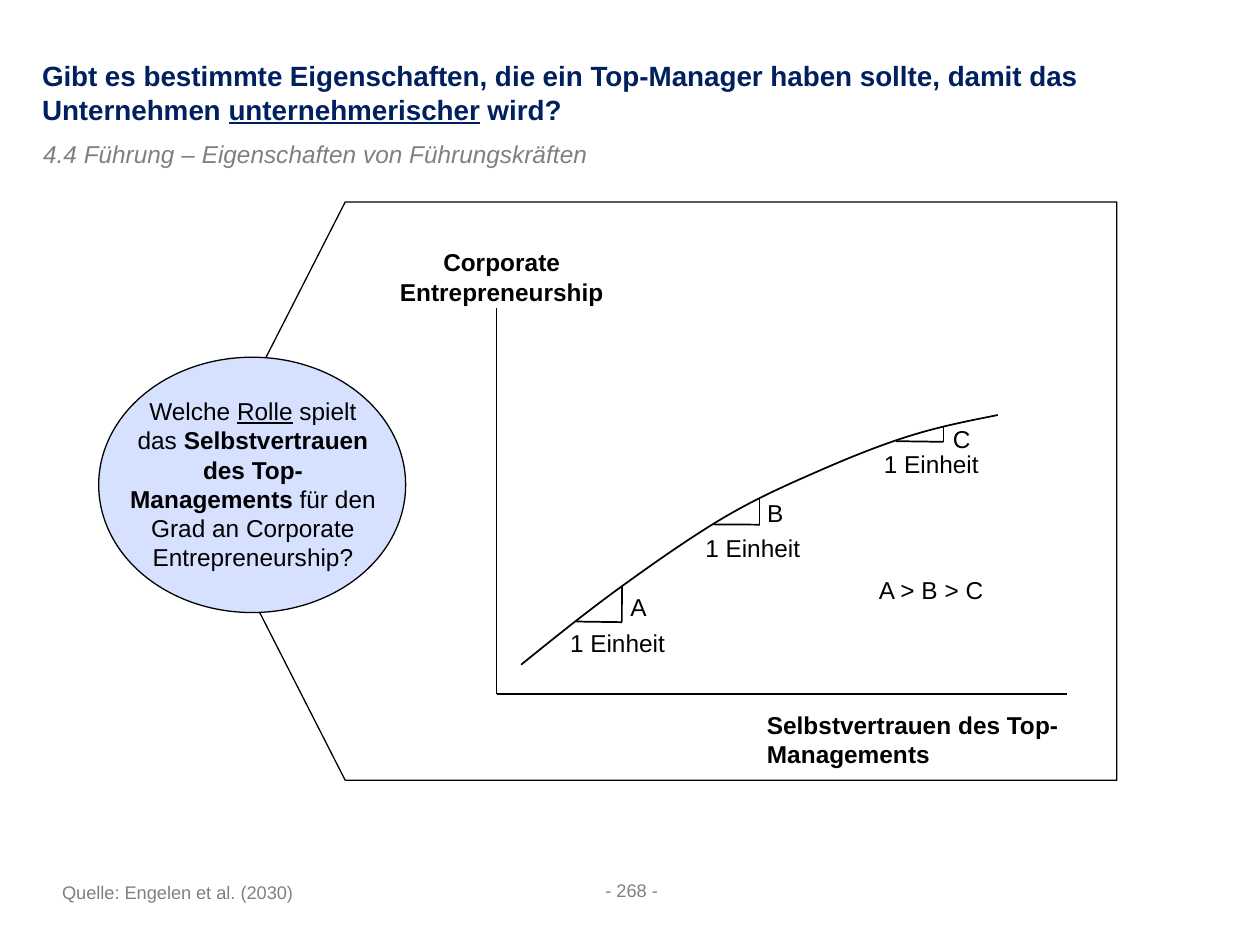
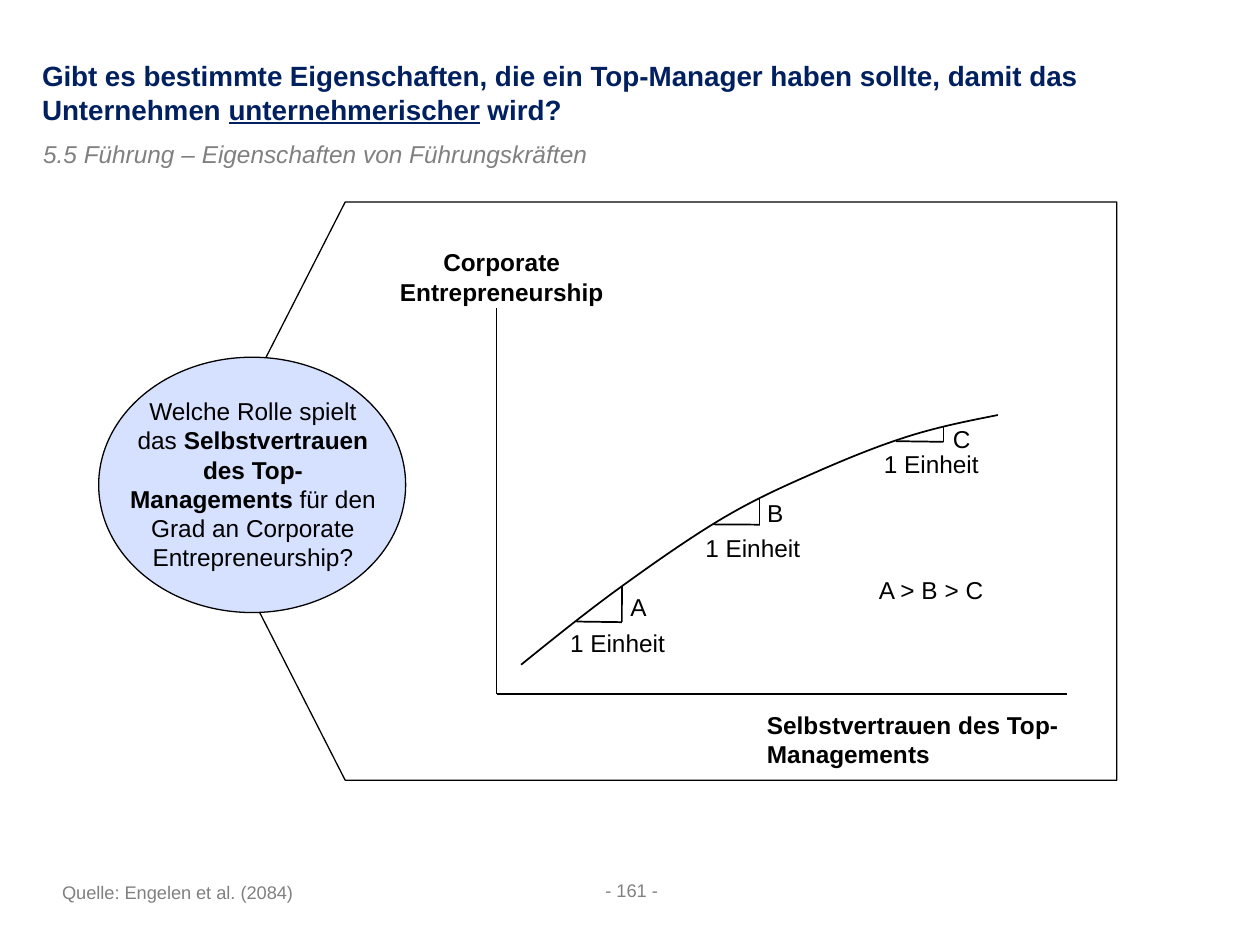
4.4: 4.4 -> 5.5
Rolle underline: present -> none
268: 268 -> 161
2030: 2030 -> 2084
